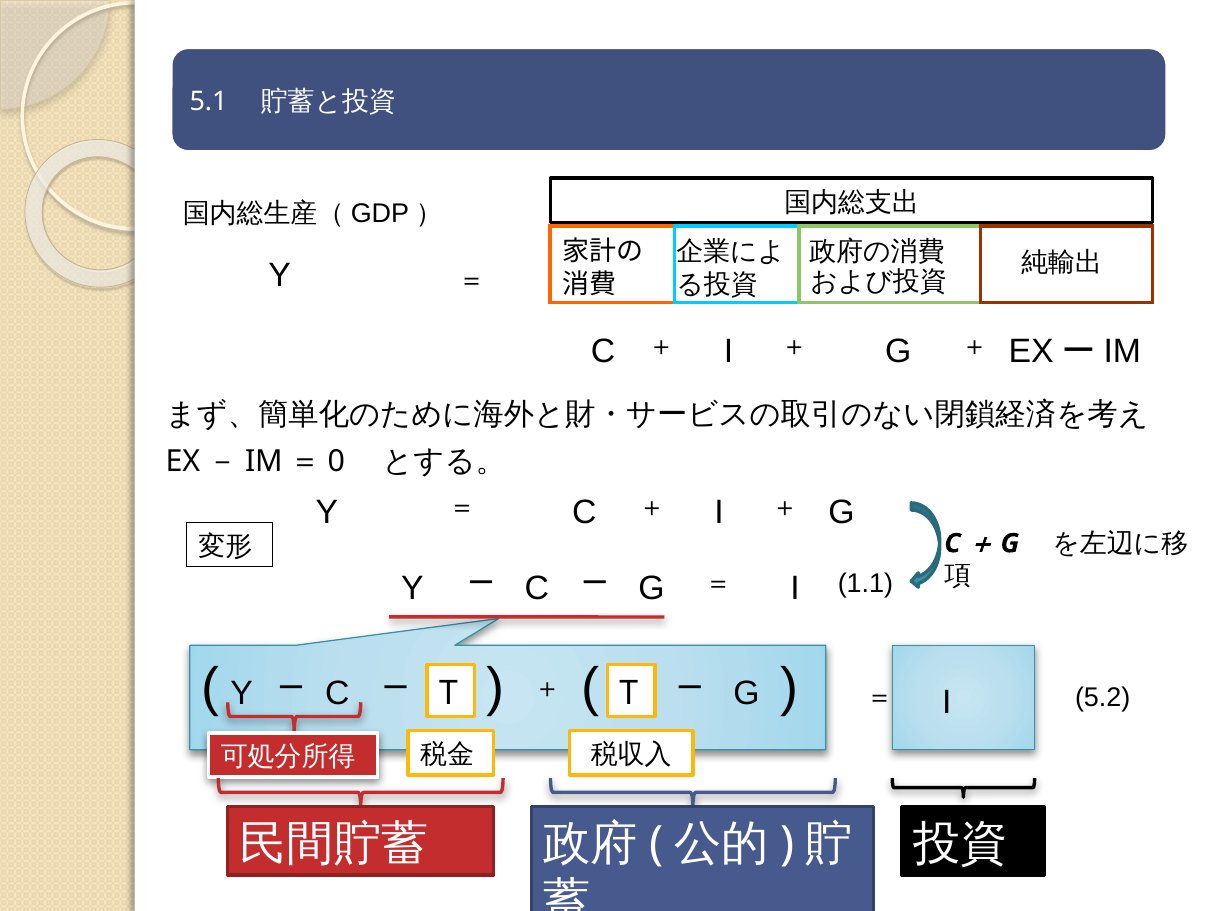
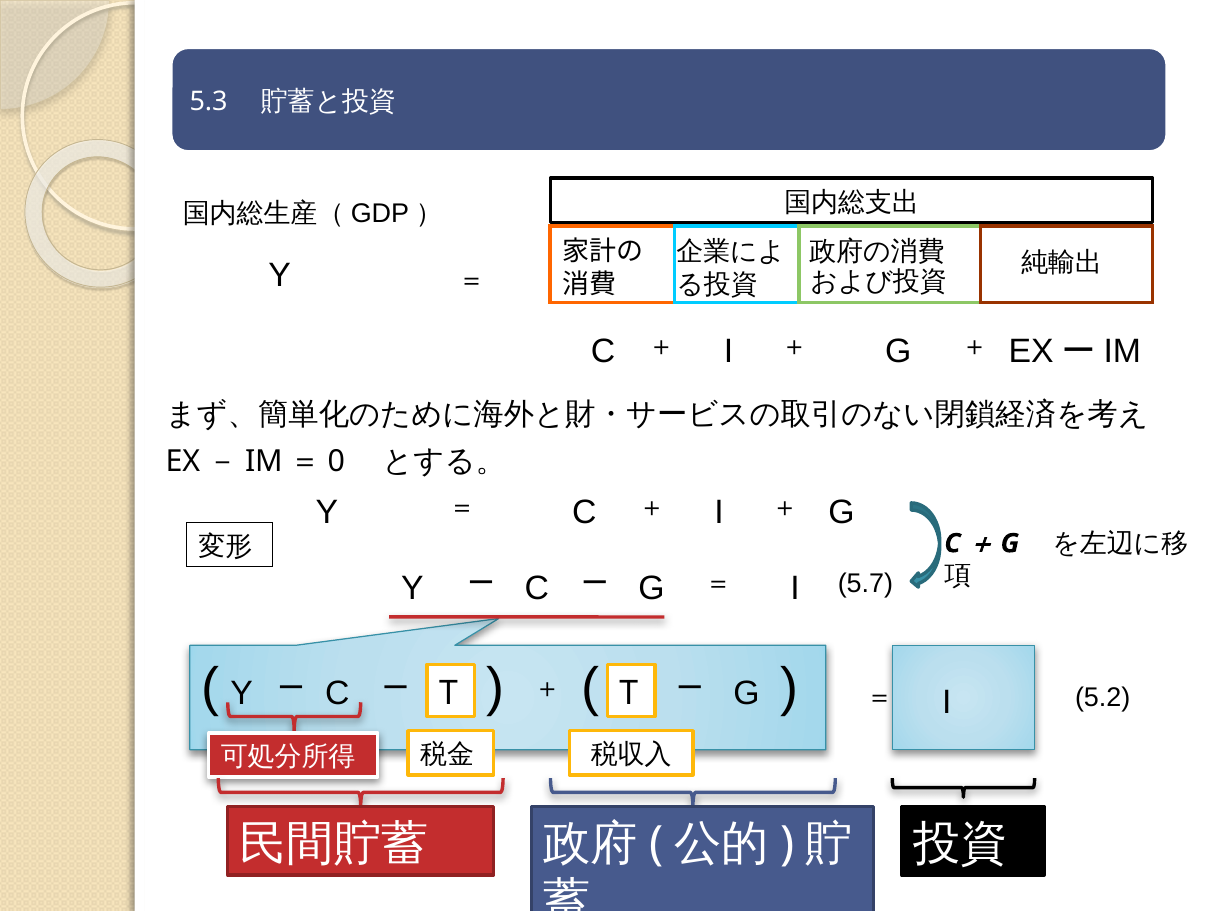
5.1: 5.1 -> 5.3
1.1: 1.1 -> 5.7
